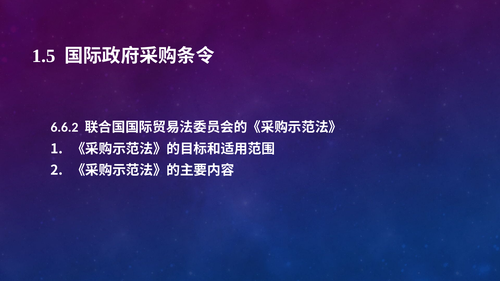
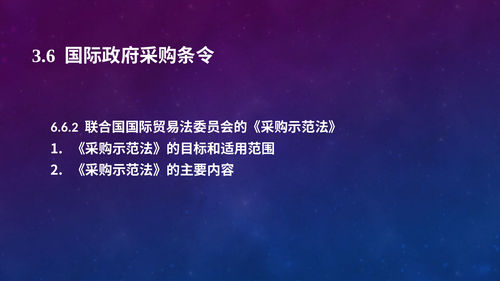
1.5: 1.5 -> 3.6
